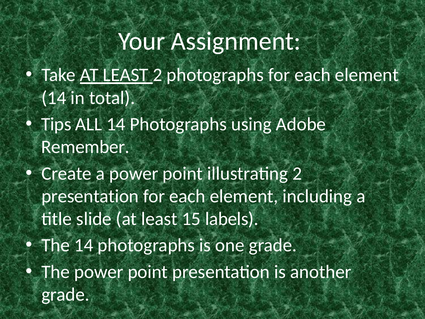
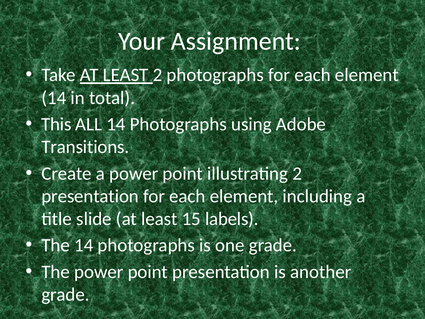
Tips: Tips -> This
Remember: Remember -> Transitions
